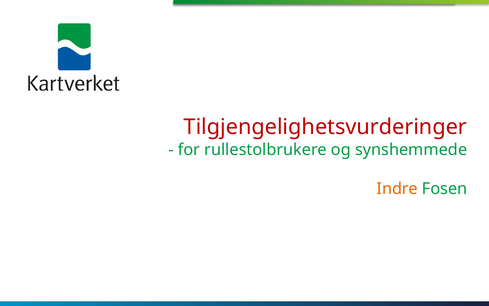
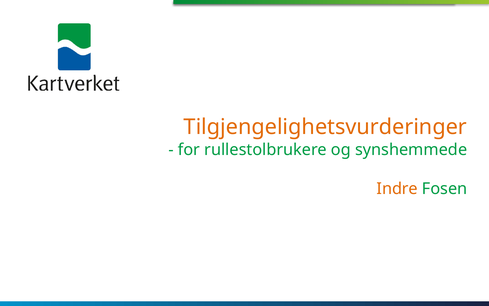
Tilgjengelighetsvurderinger colour: red -> orange
